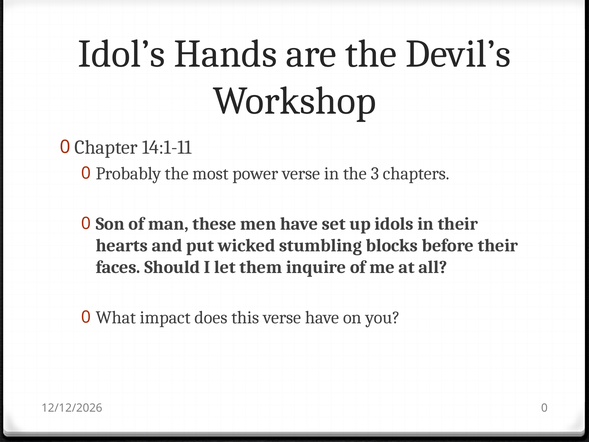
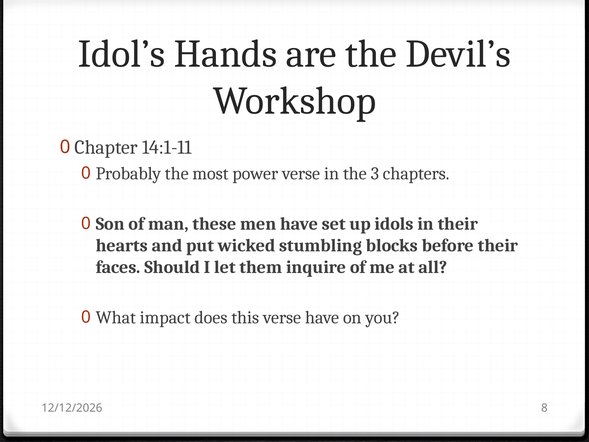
0 at (544, 408): 0 -> 8
